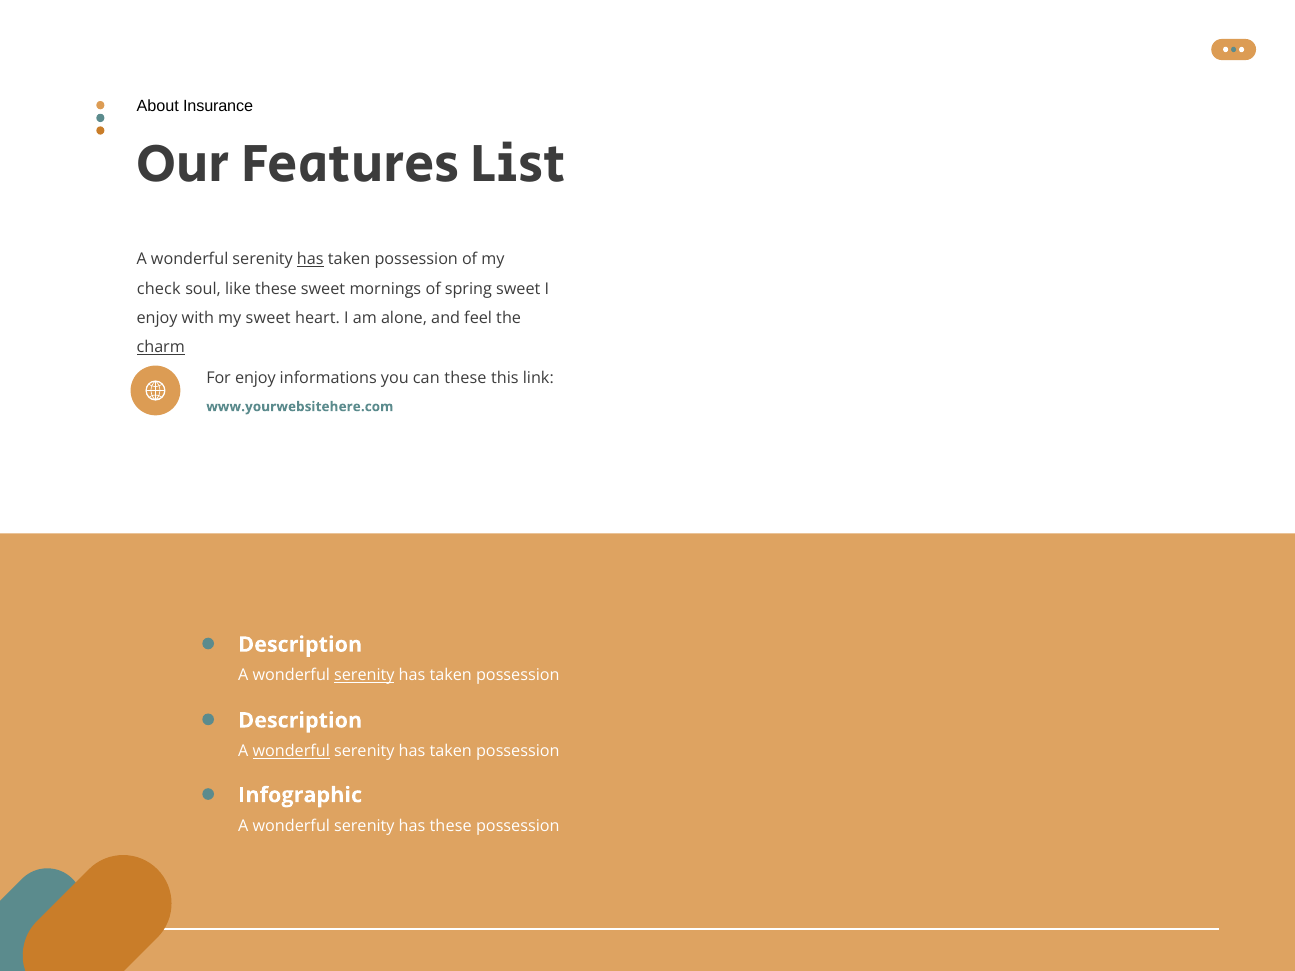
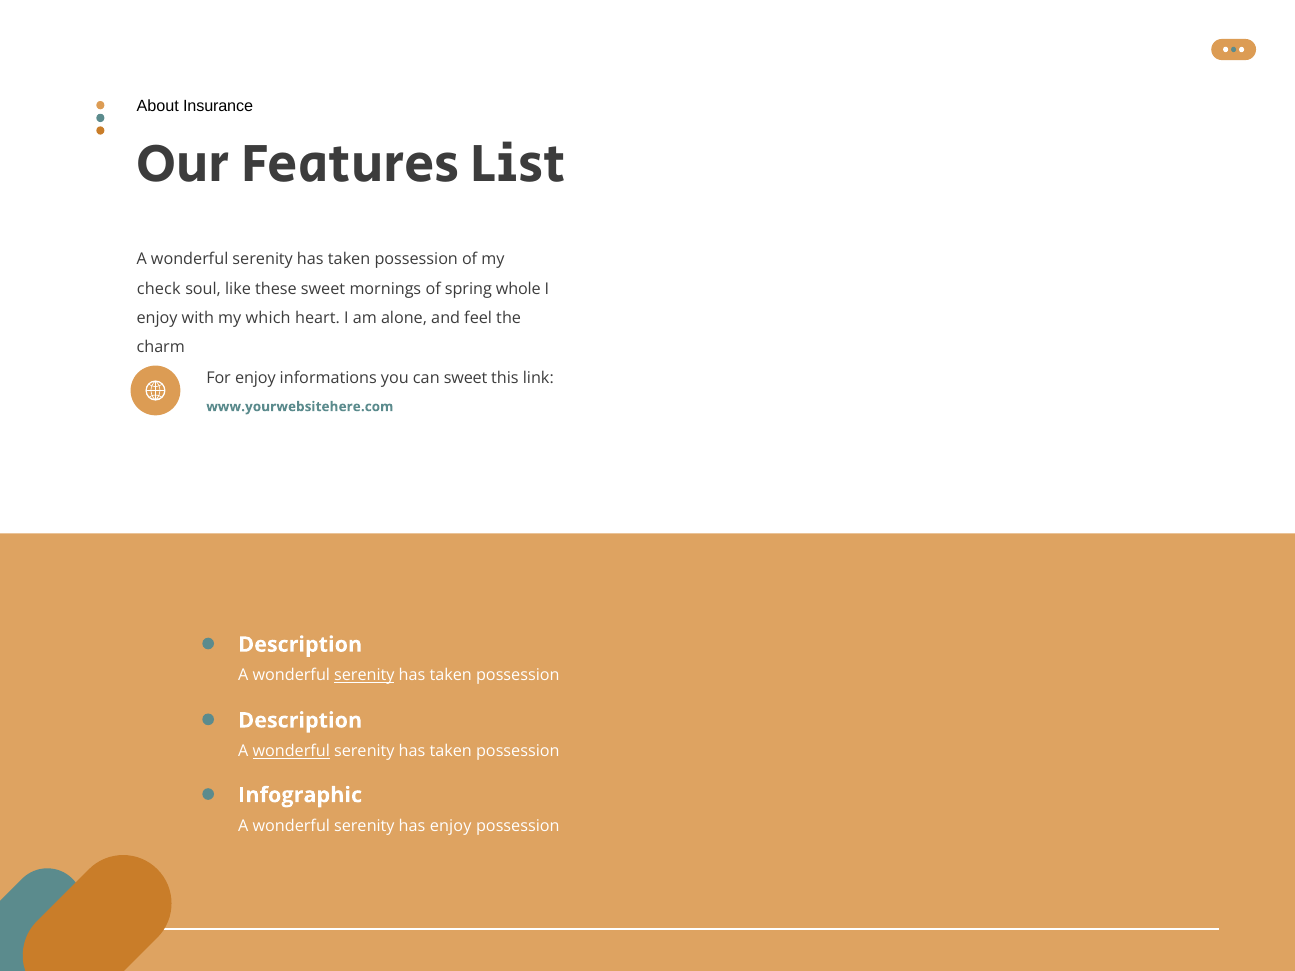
has at (310, 260) underline: present -> none
spring sweet: sweet -> whole
my sweet: sweet -> which
charm underline: present -> none
can these: these -> sweet
has these: these -> enjoy
